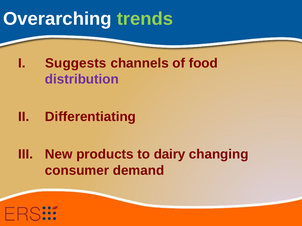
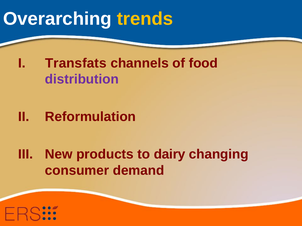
trends colour: light green -> yellow
Suggests: Suggests -> Transfats
Differentiating: Differentiating -> Reformulation
